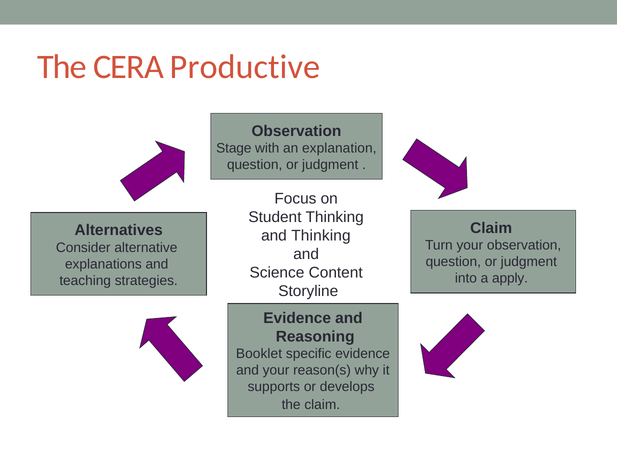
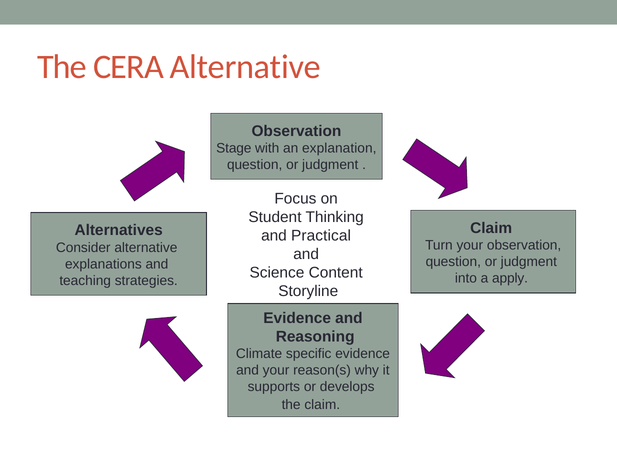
CERA Productive: Productive -> Alternative
and Thinking: Thinking -> Practical
Booklet: Booklet -> Climate
